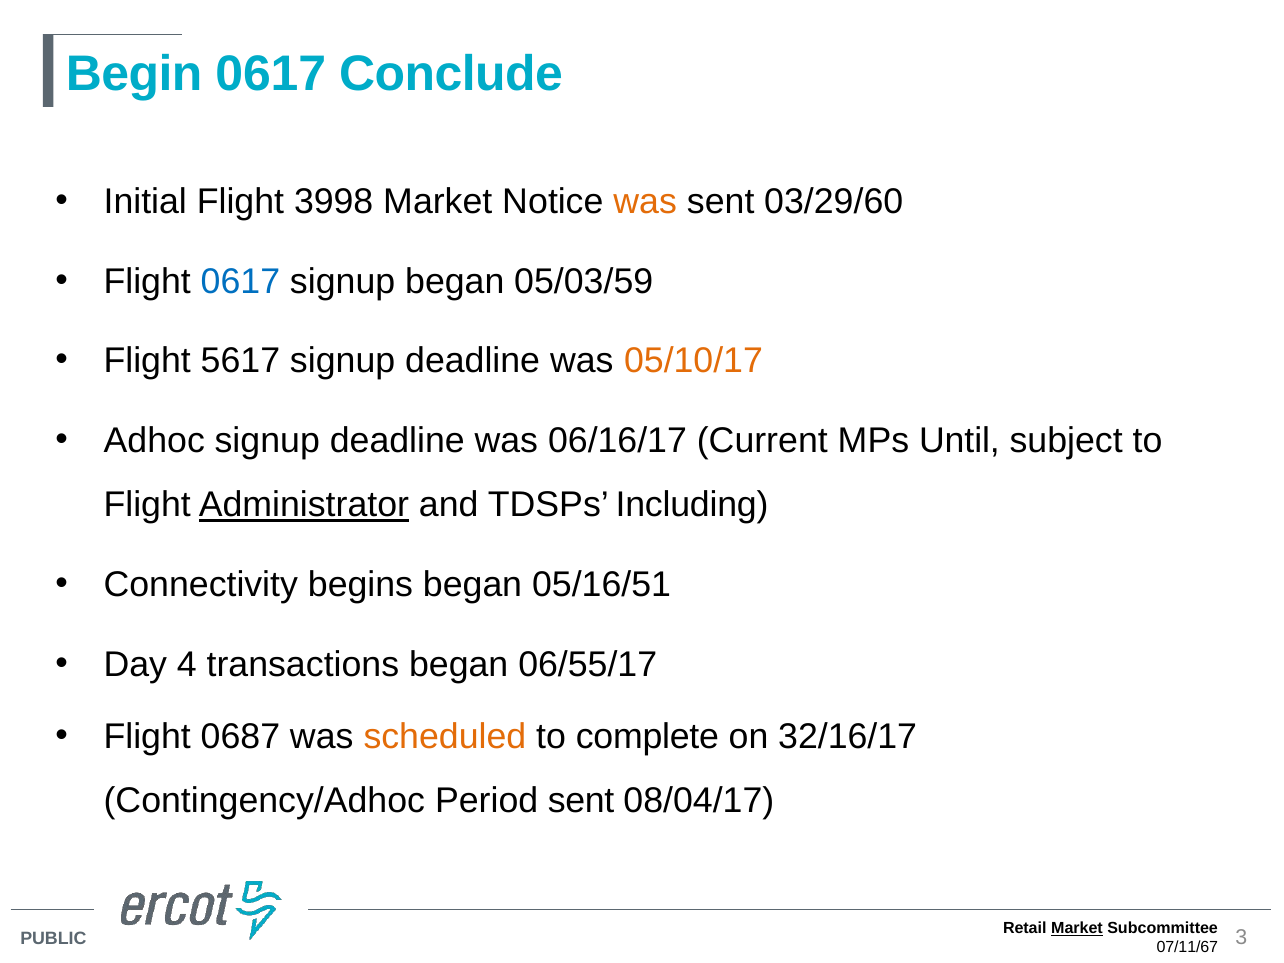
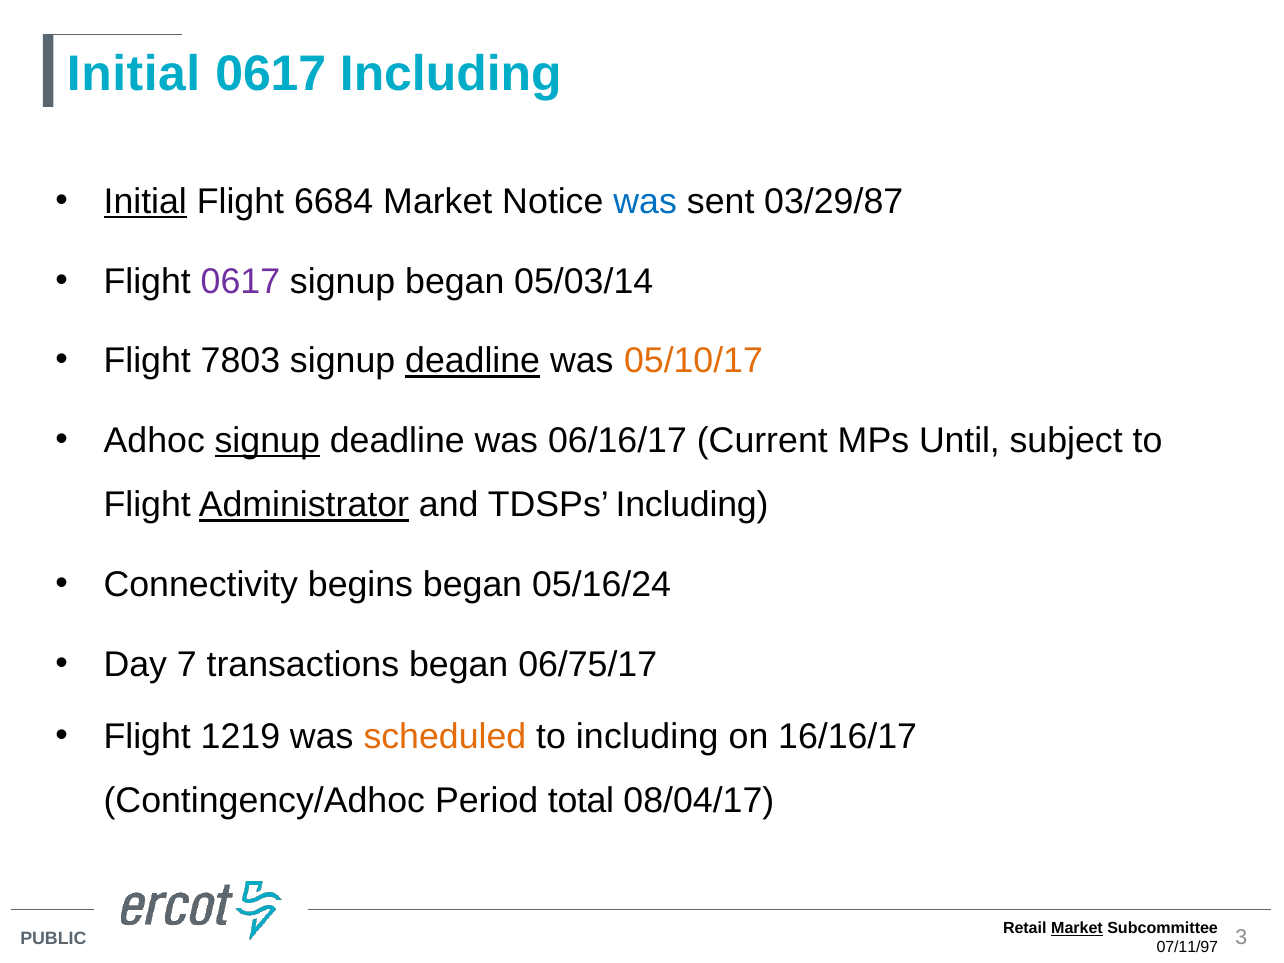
Begin at (134, 74): Begin -> Initial
0617 Conclude: Conclude -> Including
Initial at (145, 201) underline: none -> present
3998: 3998 -> 6684
was at (645, 201) colour: orange -> blue
03/29/60: 03/29/60 -> 03/29/87
0617 at (240, 281) colour: blue -> purple
05/03/59: 05/03/59 -> 05/03/14
5617: 5617 -> 7803
deadline at (473, 361) underline: none -> present
signup at (267, 441) underline: none -> present
05/16/51: 05/16/51 -> 05/16/24
4: 4 -> 7
06/55/17: 06/55/17 -> 06/75/17
0687: 0687 -> 1219
to complete: complete -> including
32/16/17: 32/16/17 -> 16/16/17
Period sent: sent -> total
07/11/67: 07/11/67 -> 07/11/97
